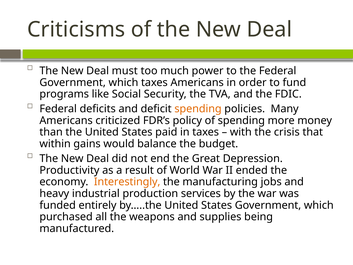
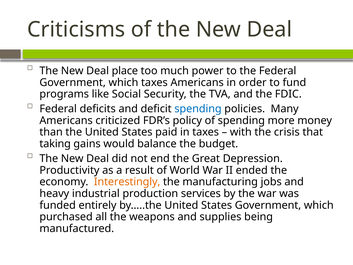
must: must -> place
spending at (198, 109) colour: orange -> blue
within: within -> taking
